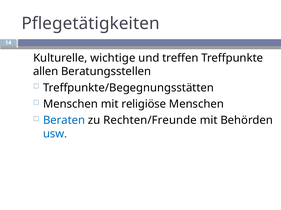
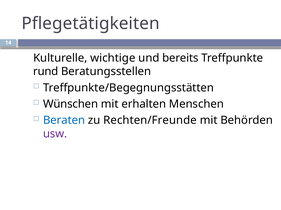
treffen: treffen -> bereits
allen: allen -> rund
Menschen at (70, 104): Menschen -> Wünschen
religiöse: religiöse -> erhalten
usw colour: blue -> purple
